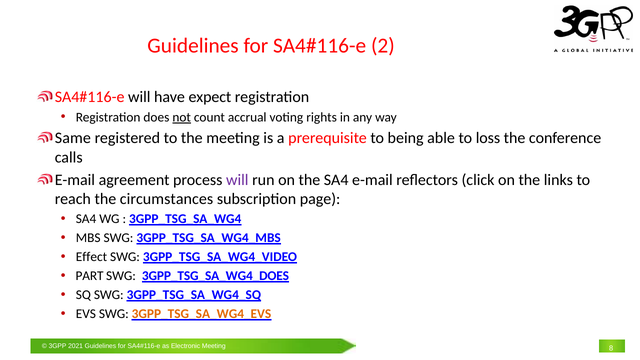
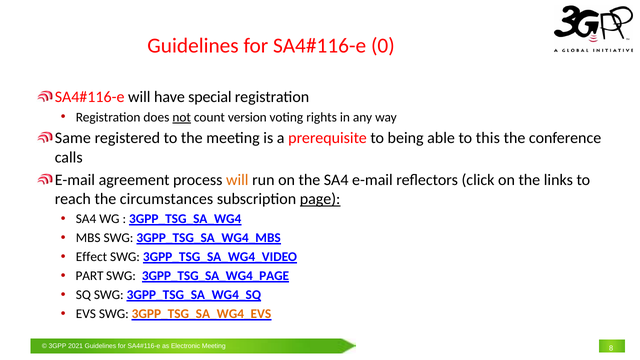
2: 2 -> 0
expect: expect -> special
accrual: accrual -> version
loss: loss -> this
will at (237, 180) colour: purple -> orange
page underline: none -> present
3GPP_TSG_SA_WG4_DOES: 3GPP_TSG_SA_WG4_DOES -> 3GPP_TSG_SA_WG4_PAGE
